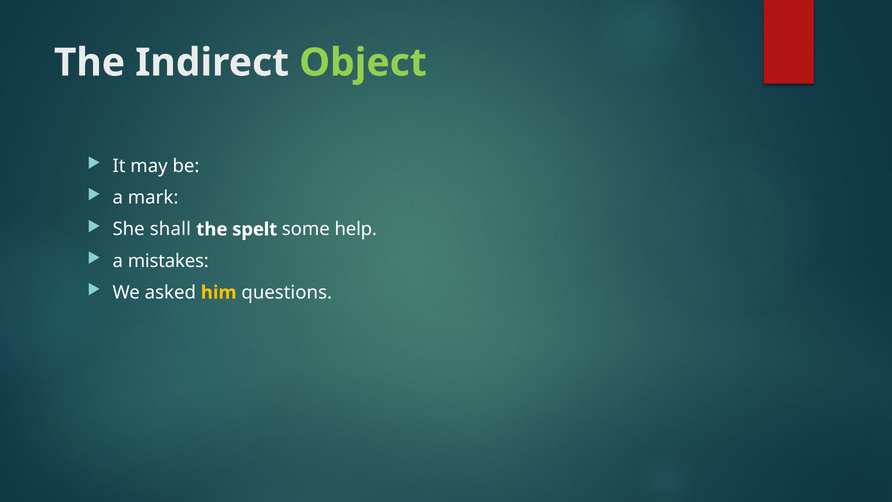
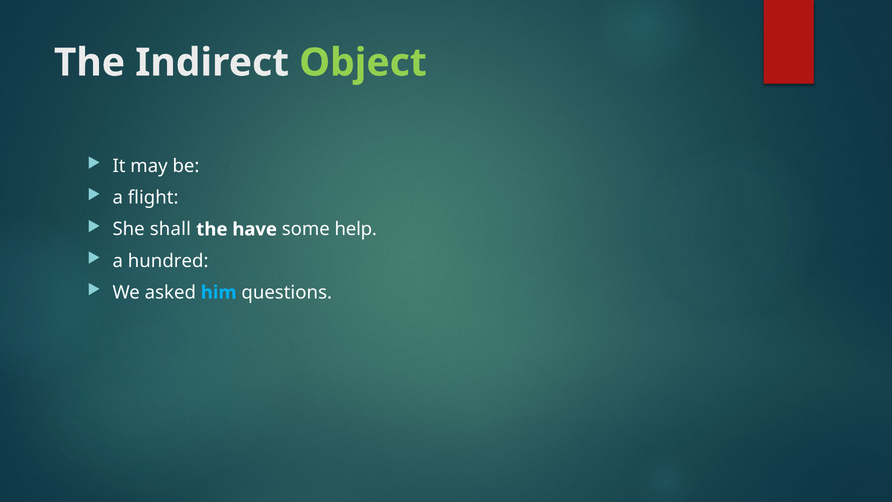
mark: mark -> flight
spelt: spelt -> have
mistakes: mistakes -> hundred
him colour: yellow -> light blue
